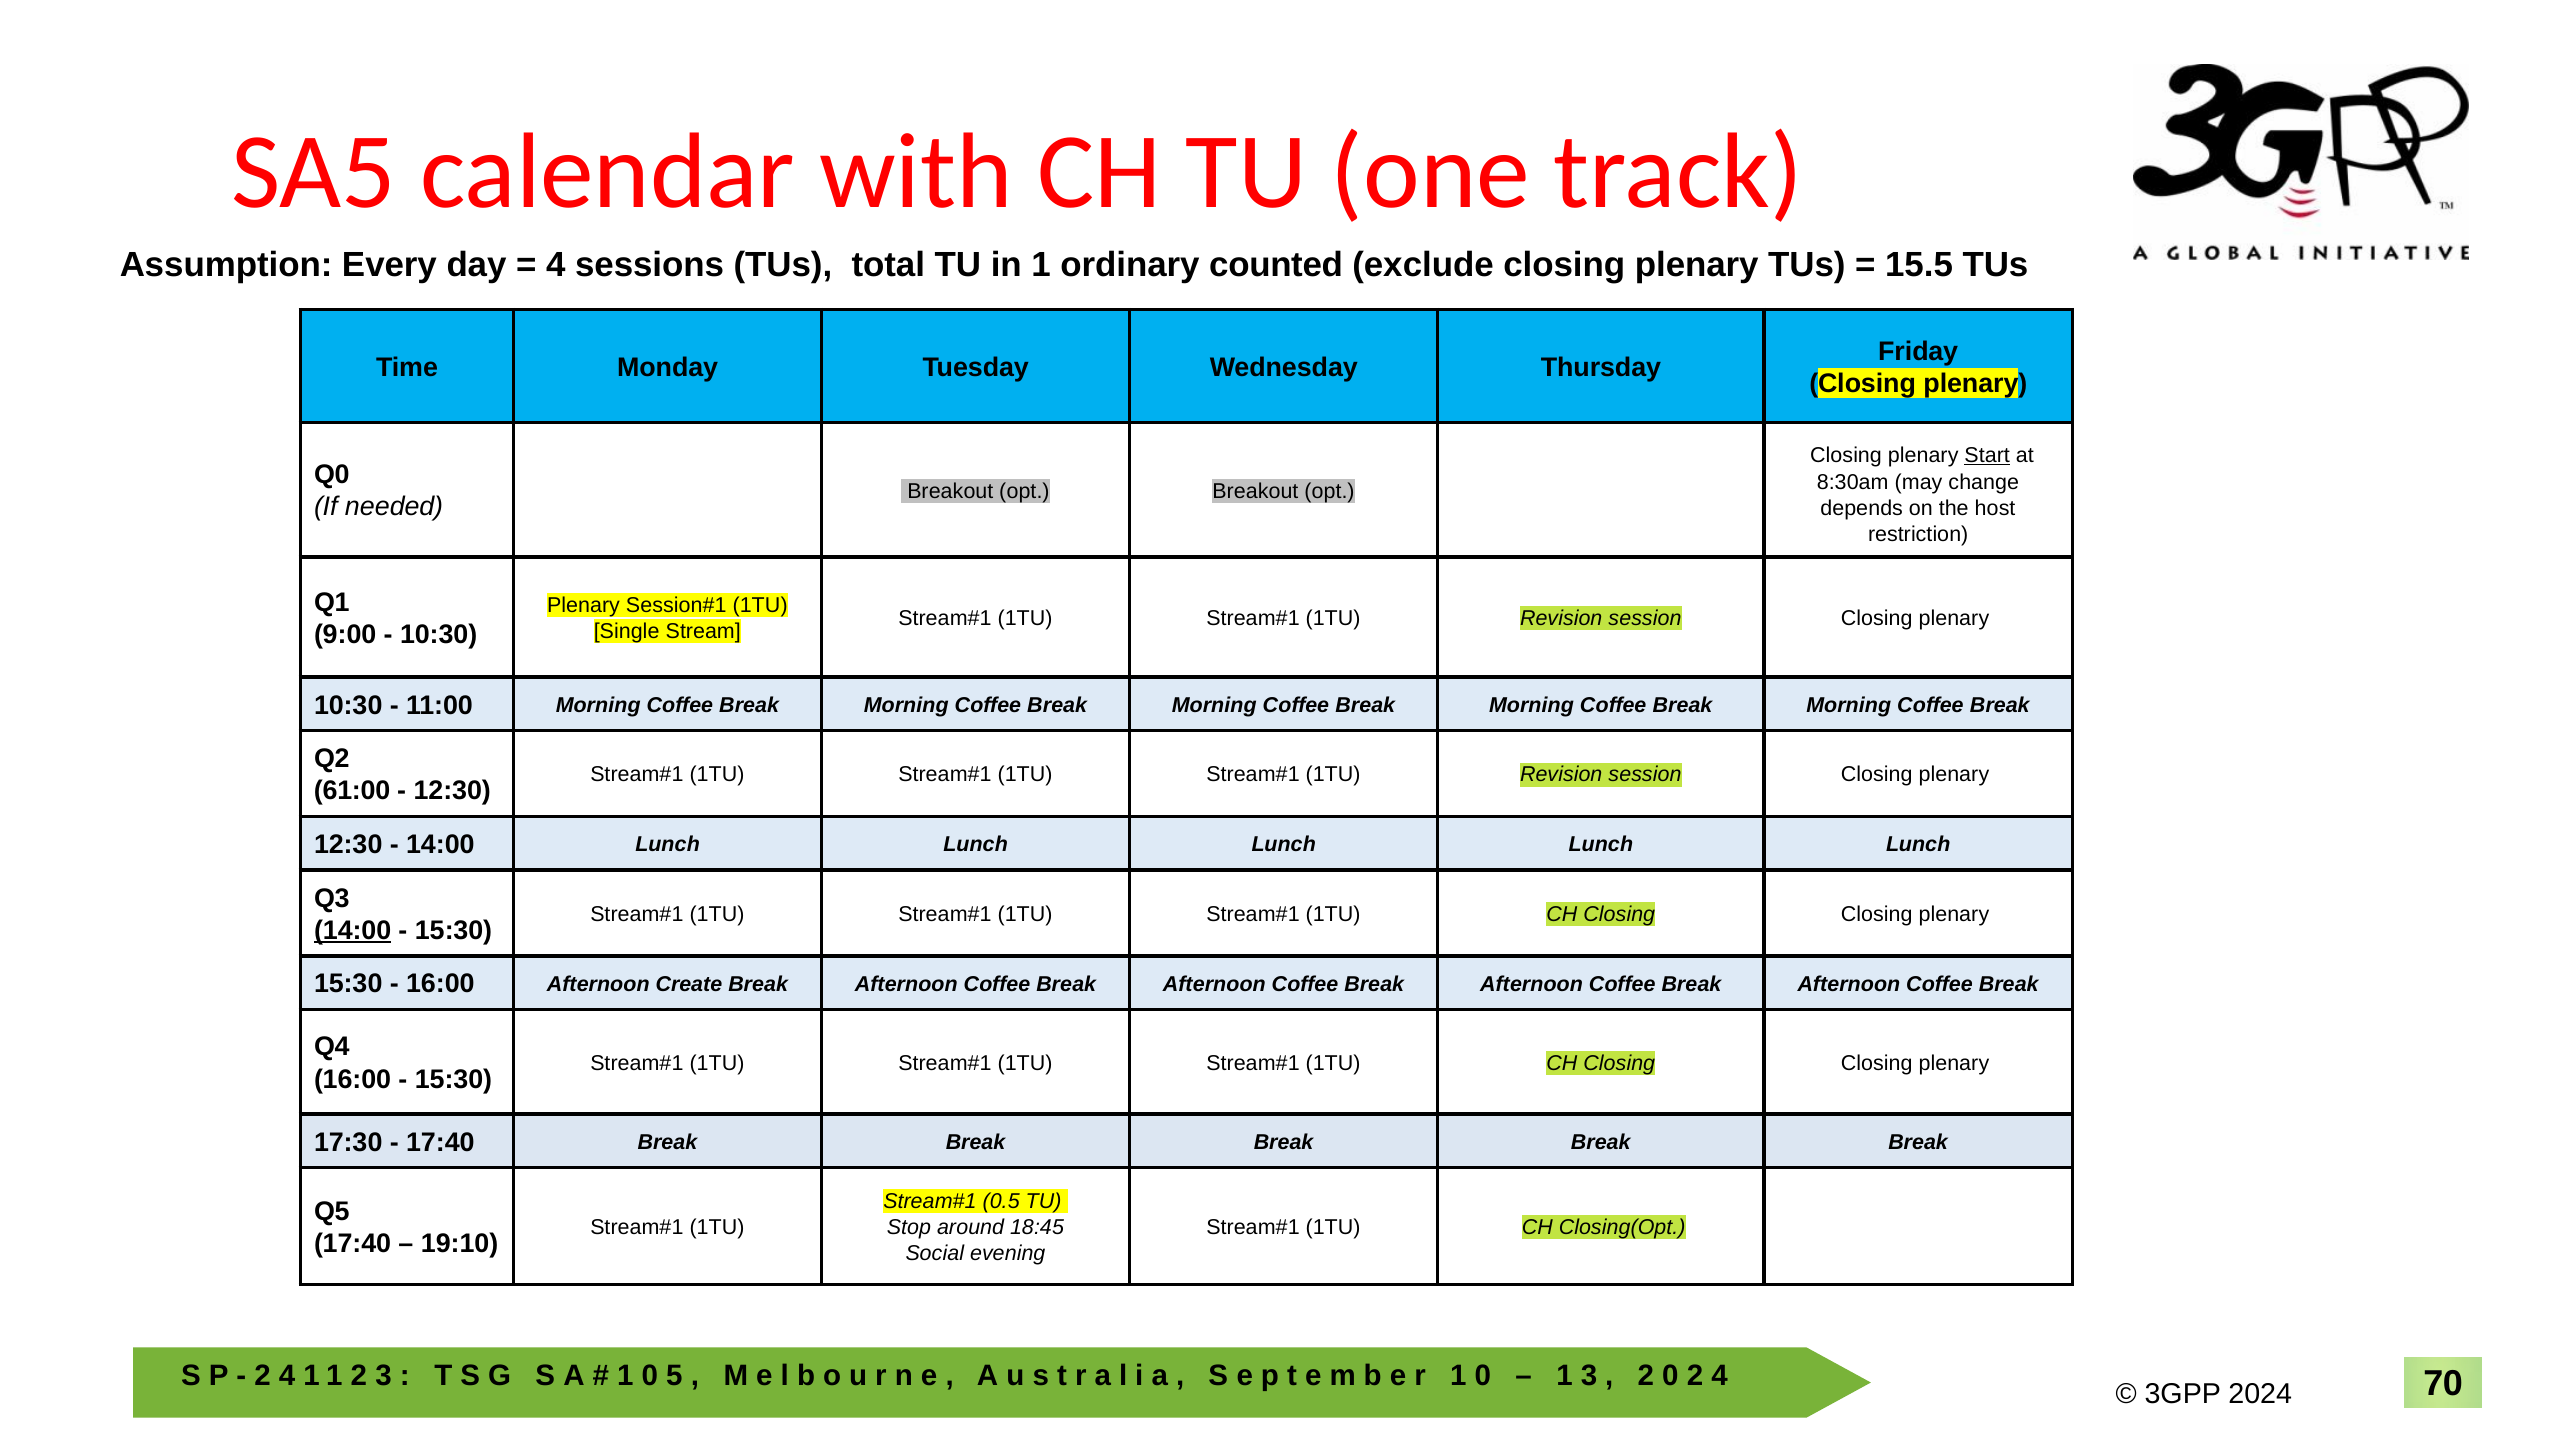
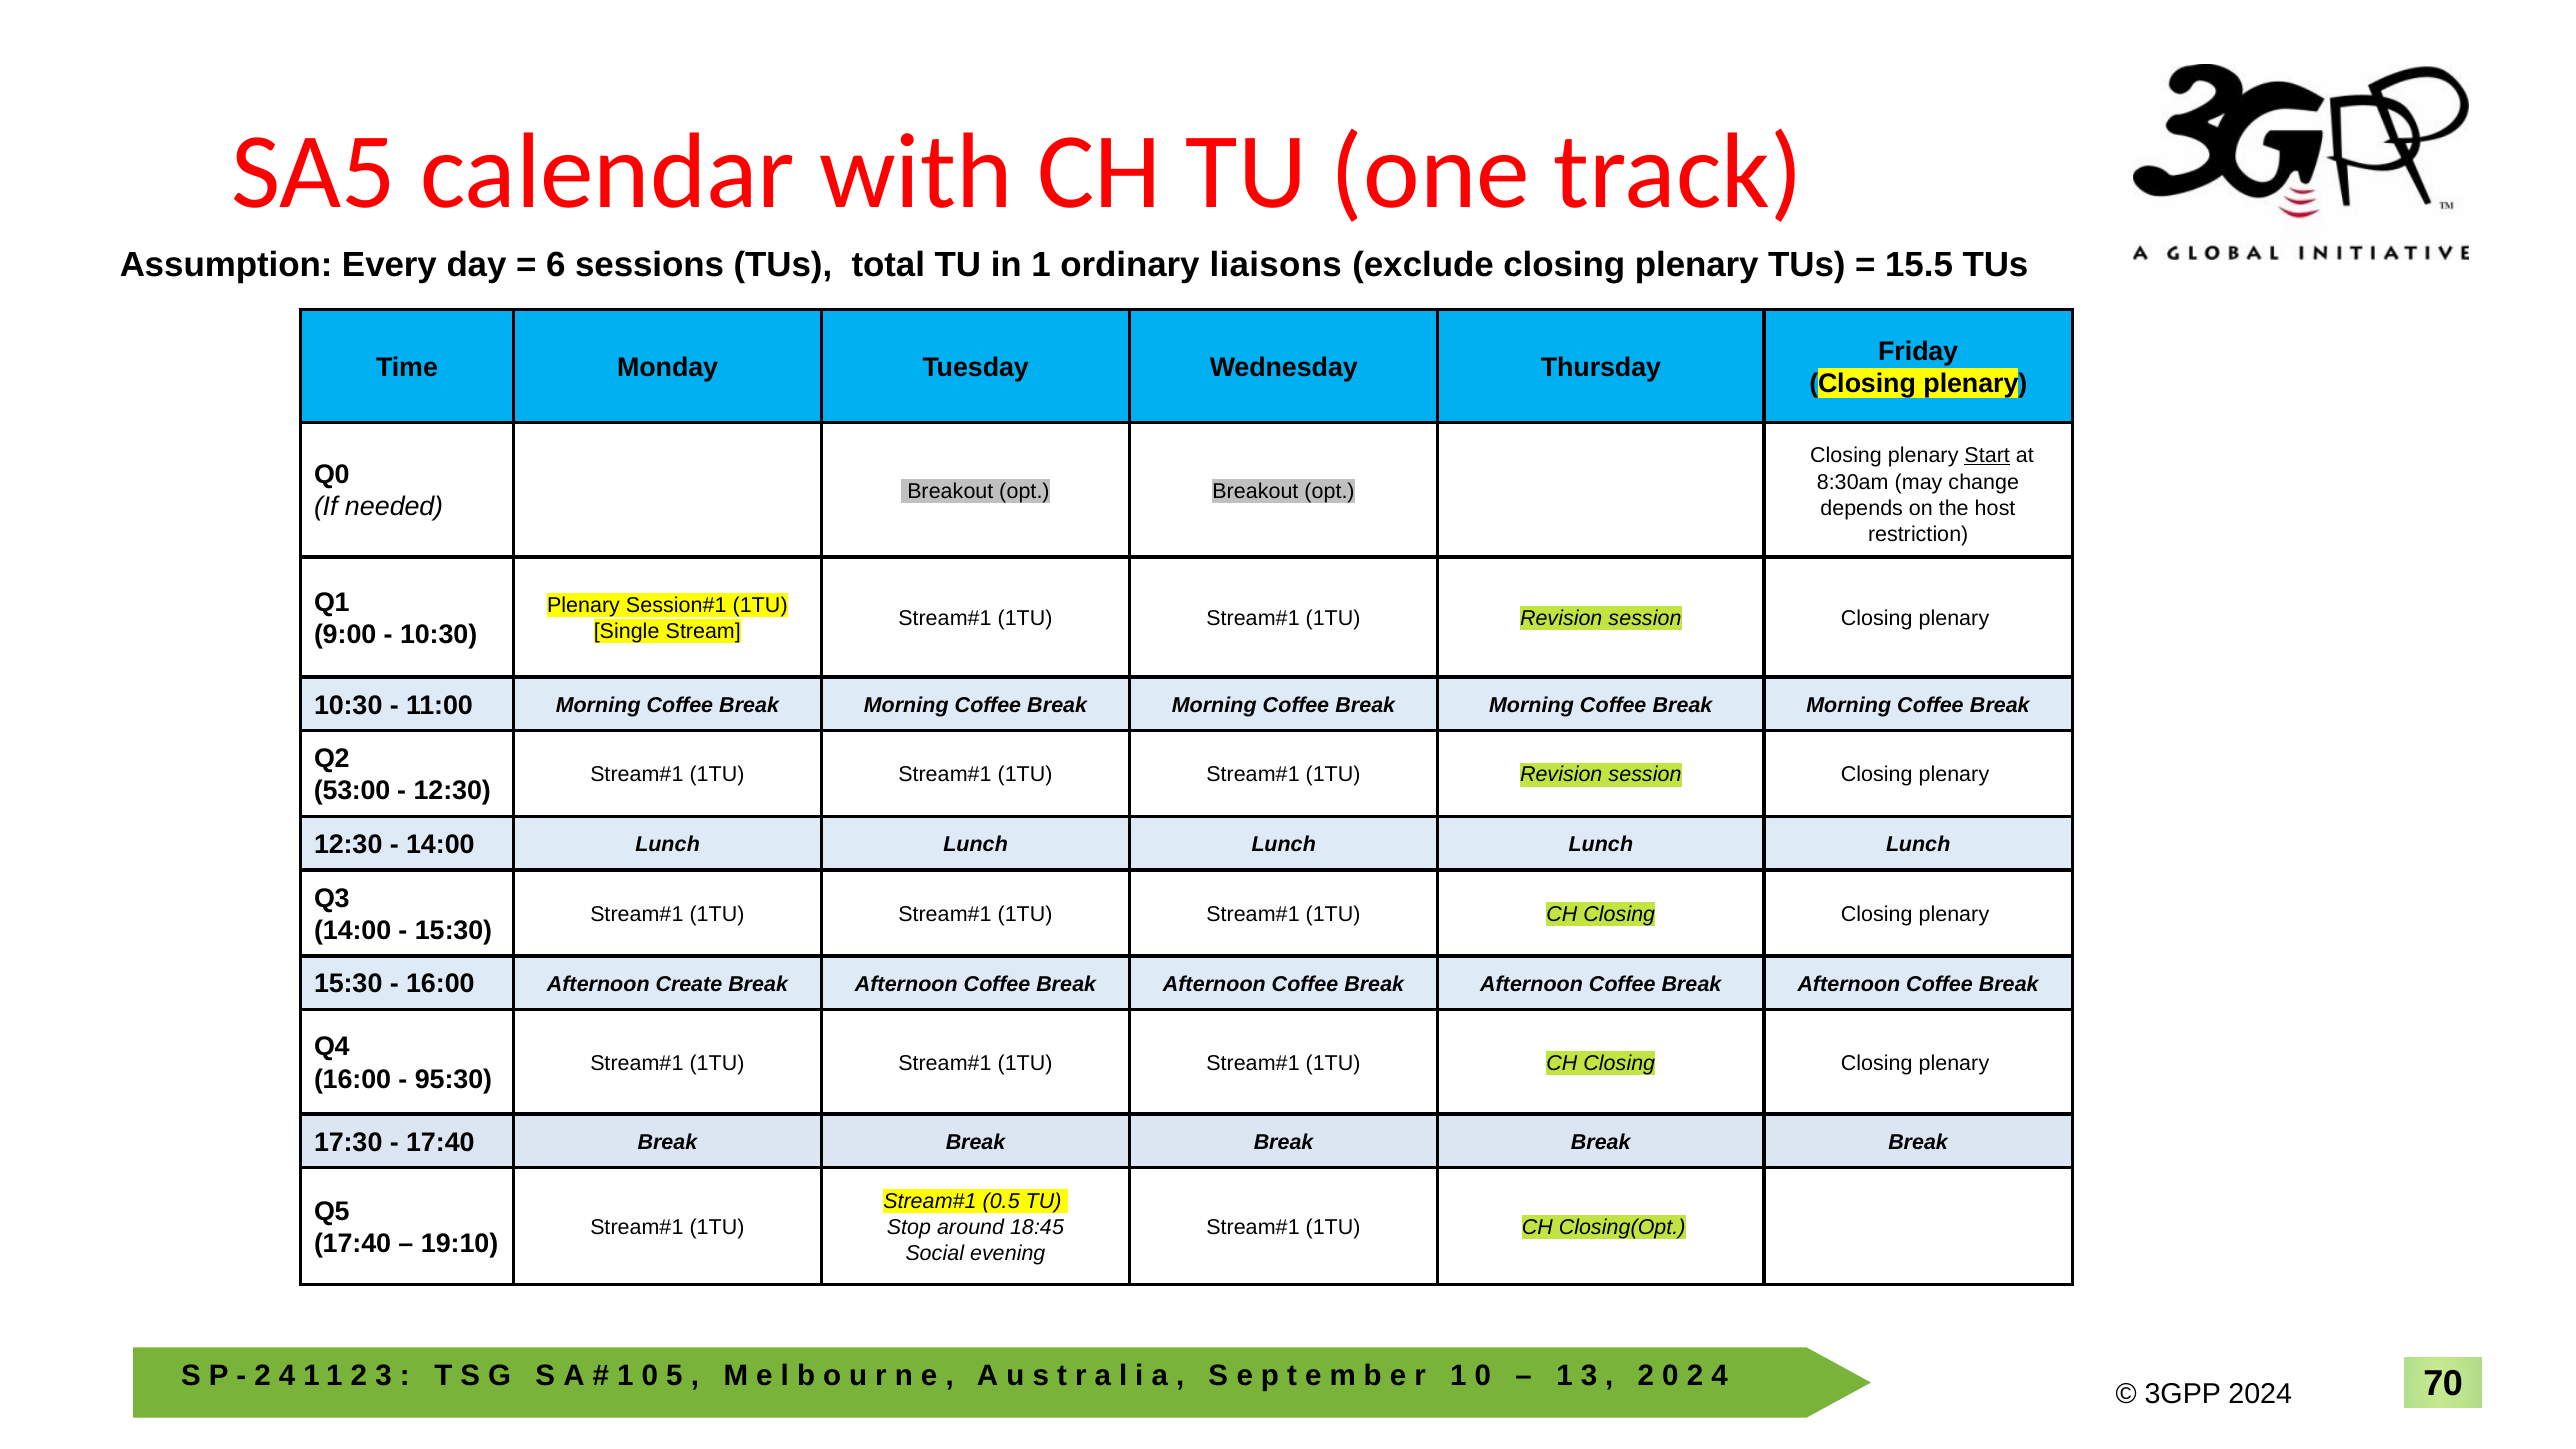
4 at (556, 265): 4 -> 6
counted: counted -> liaisons
61:00: 61:00 -> 53:00
14:00 at (353, 930) underline: present -> none
15:30 at (454, 1079): 15:30 -> 95:30
